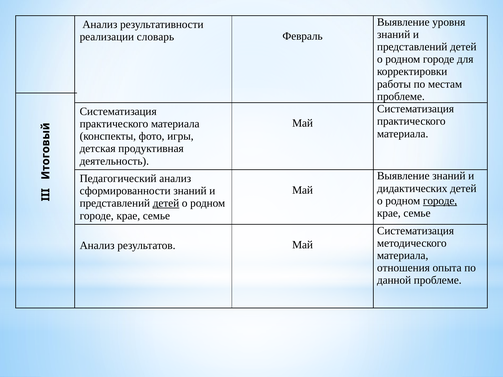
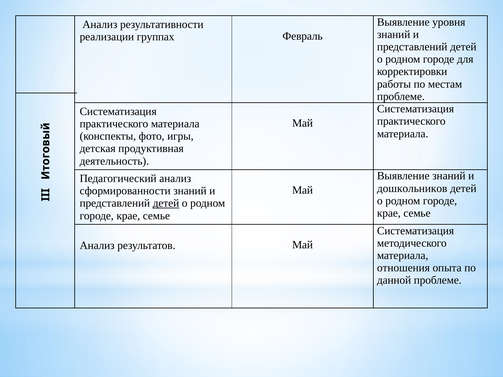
словарь: словарь -> группах
дидактических: дидактических -> дошкольников
городе at (440, 201) underline: present -> none
